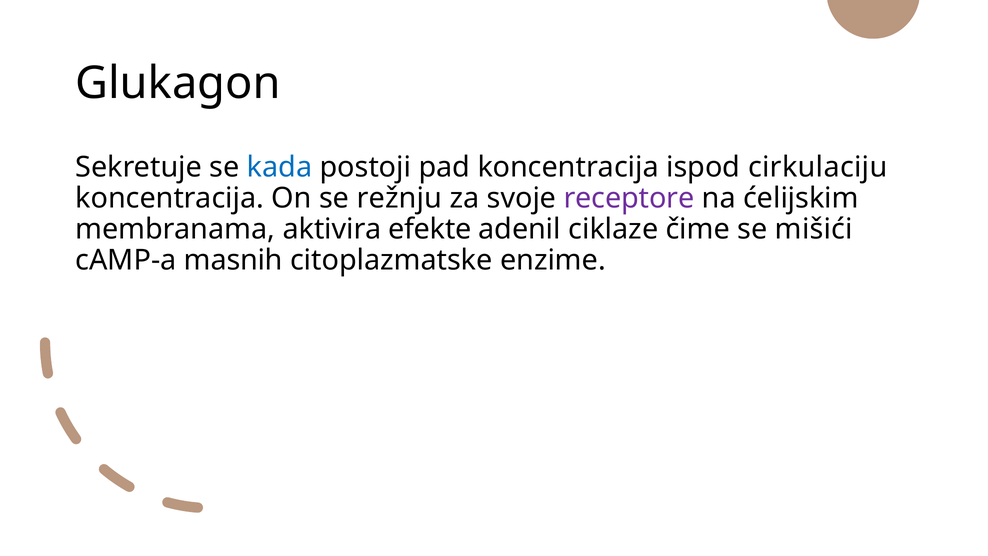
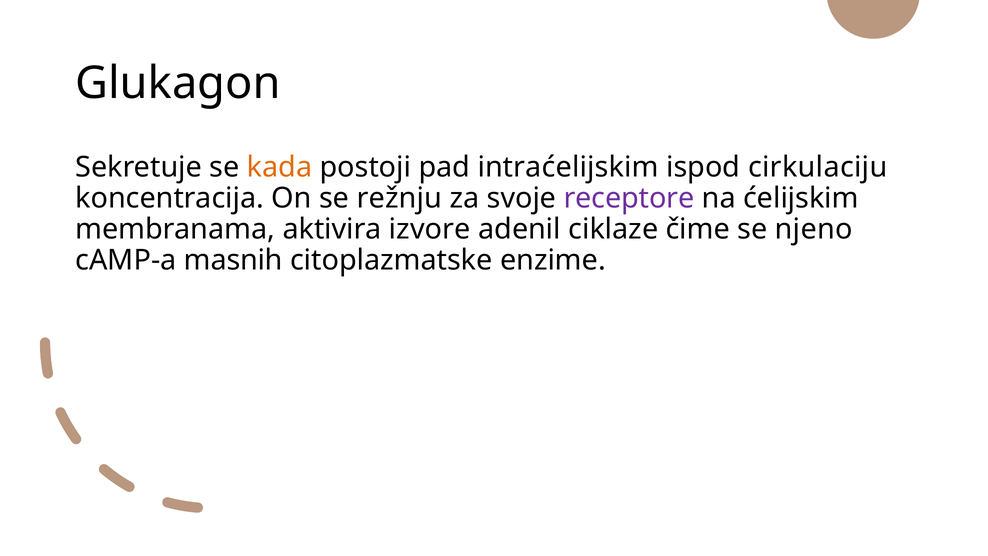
kada colour: blue -> orange
pad koncentracija: koncentracija -> intraćelijskim
efekte: efekte -> izvore
mišići: mišići -> njeno
